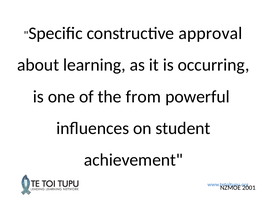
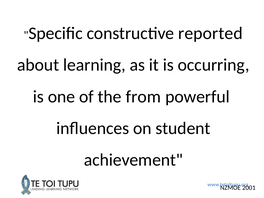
approval: approval -> reported
